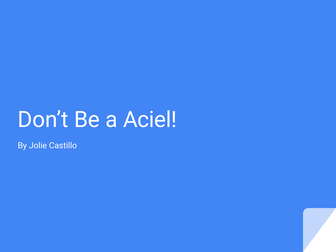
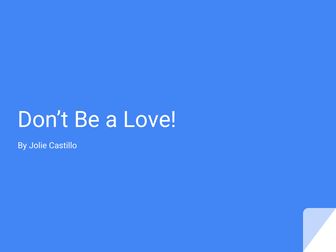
Aciel: Aciel -> Love
